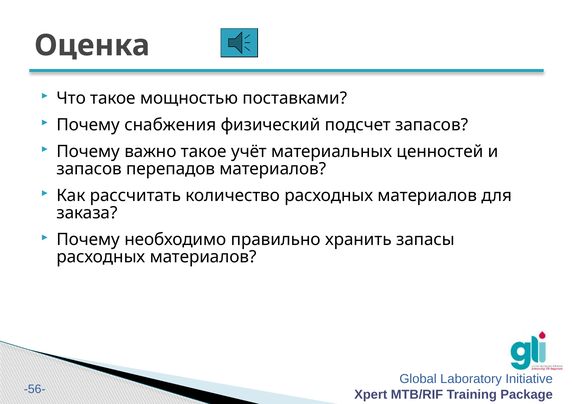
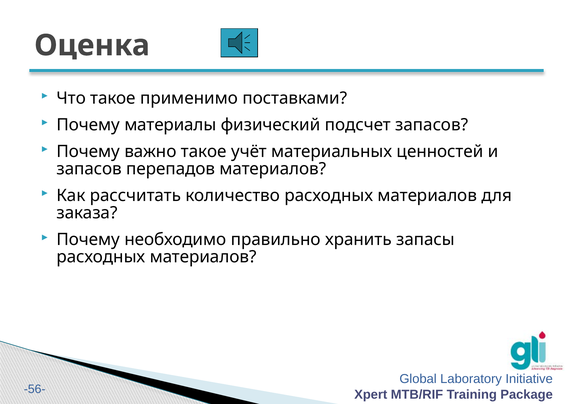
мощностью: мощностью -> применимо
снабжения: снабжения -> материалы
